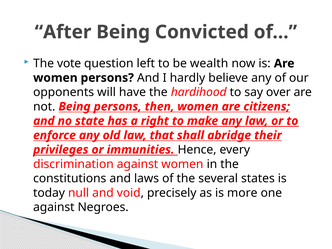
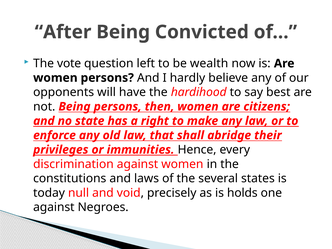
over: over -> best
more: more -> holds
